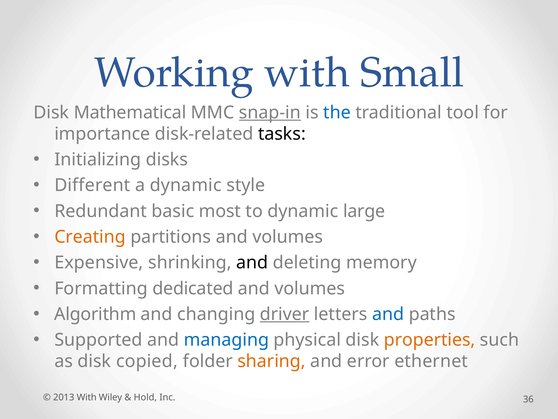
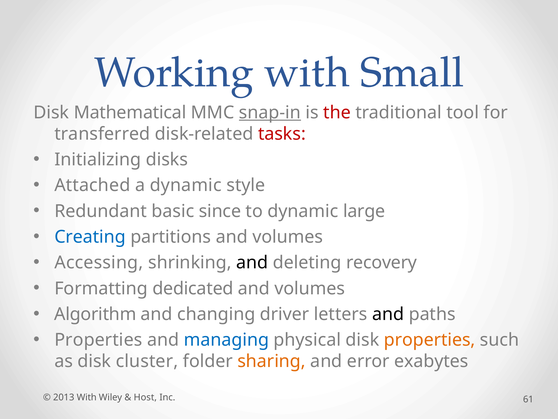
the colour: blue -> red
importance: importance -> transferred
tasks colour: black -> red
Different: Different -> Attached
most: most -> since
Creating colour: orange -> blue
Expensive: Expensive -> Accessing
memory: memory -> recovery
driver underline: present -> none
and at (388, 314) colour: blue -> black
Supported at (98, 340): Supported -> Properties
copied: copied -> cluster
ethernet: ethernet -> exabytes
Hold: Hold -> Host
36: 36 -> 61
